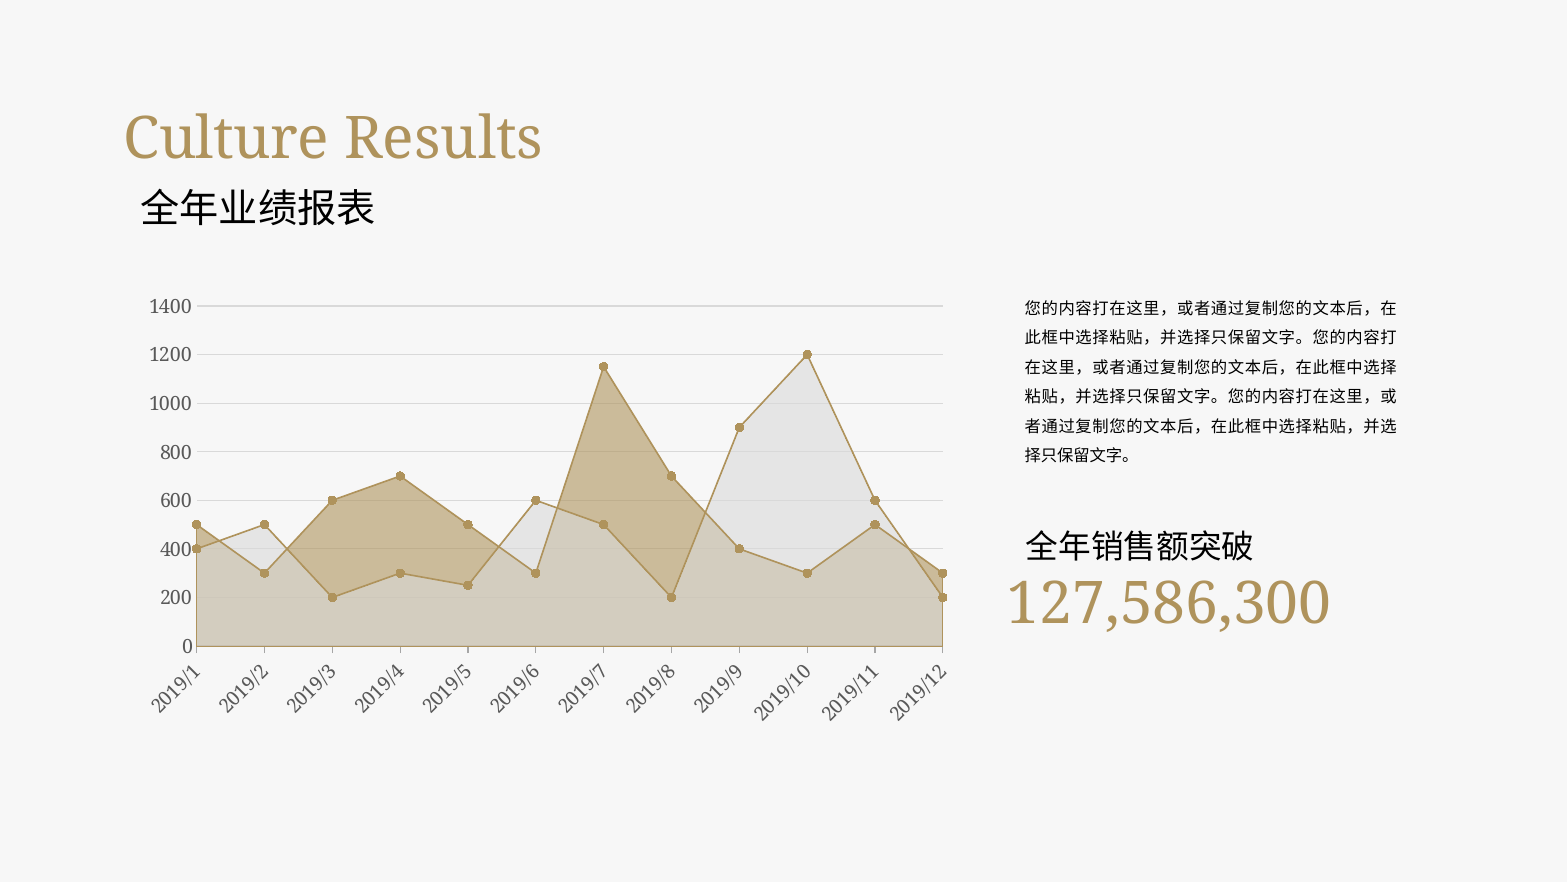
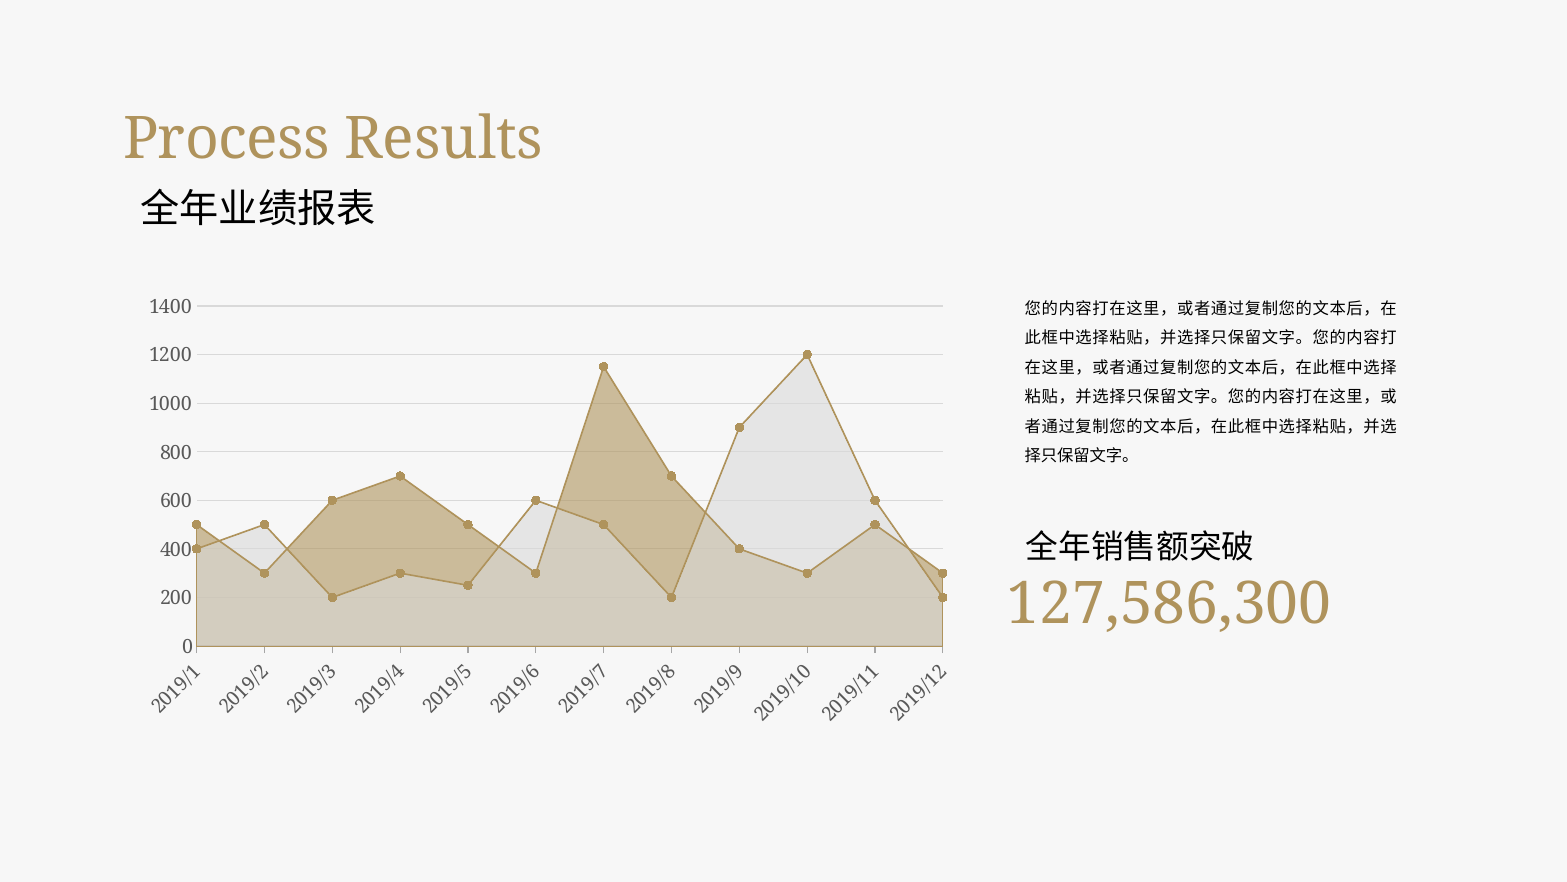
Culture: Culture -> Process
